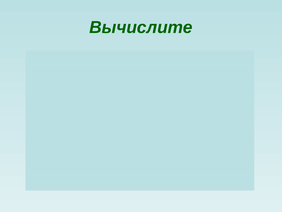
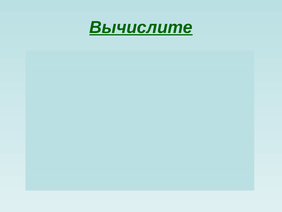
Вычислите underline: none -> present
